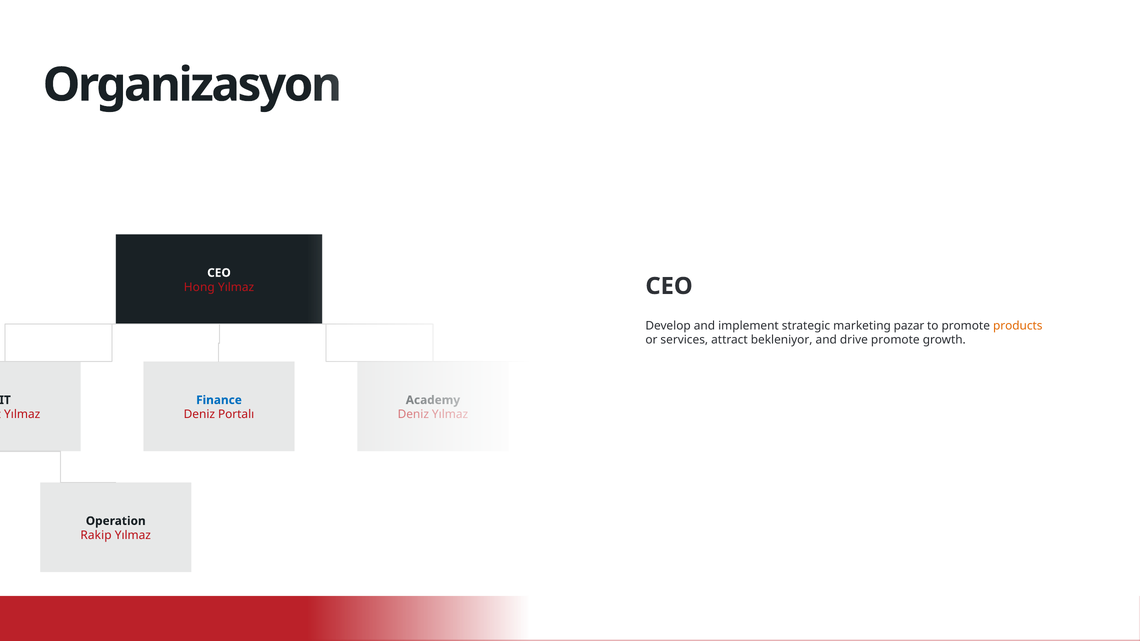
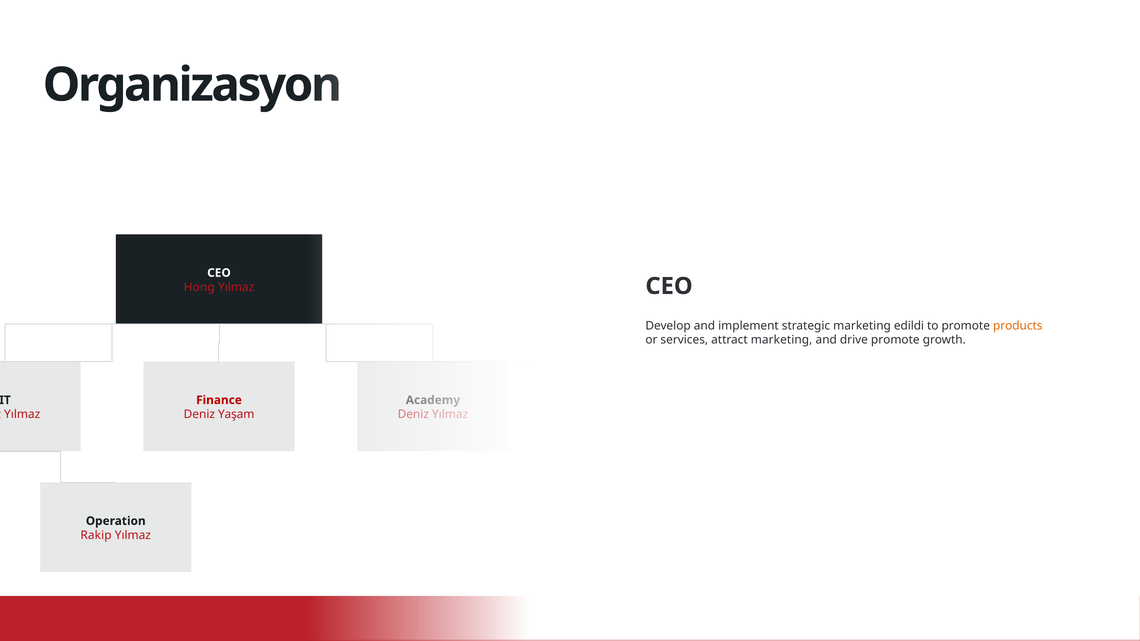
pazar: pazar -> edildi
attract bekleniyor: bekleniyor -> marketing
Finance colour: blue -> red
Portalı: Portalı -> Yaşam
